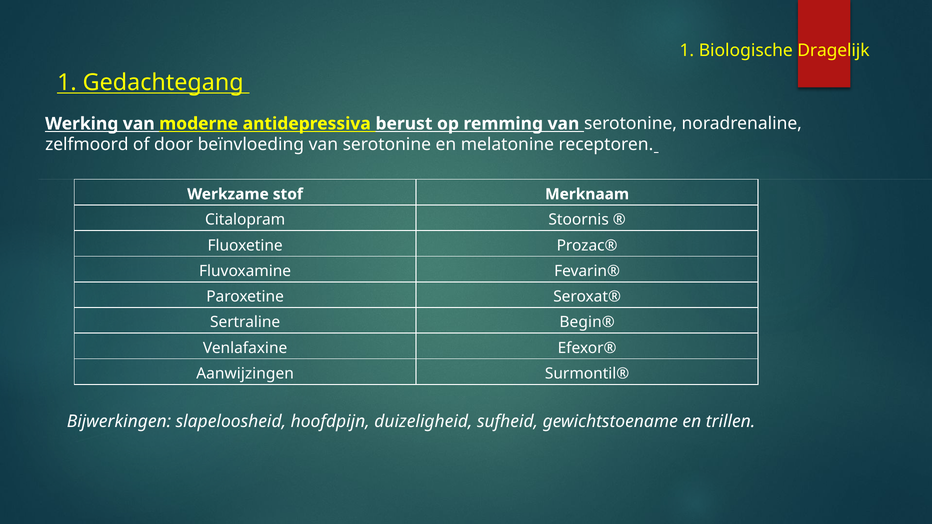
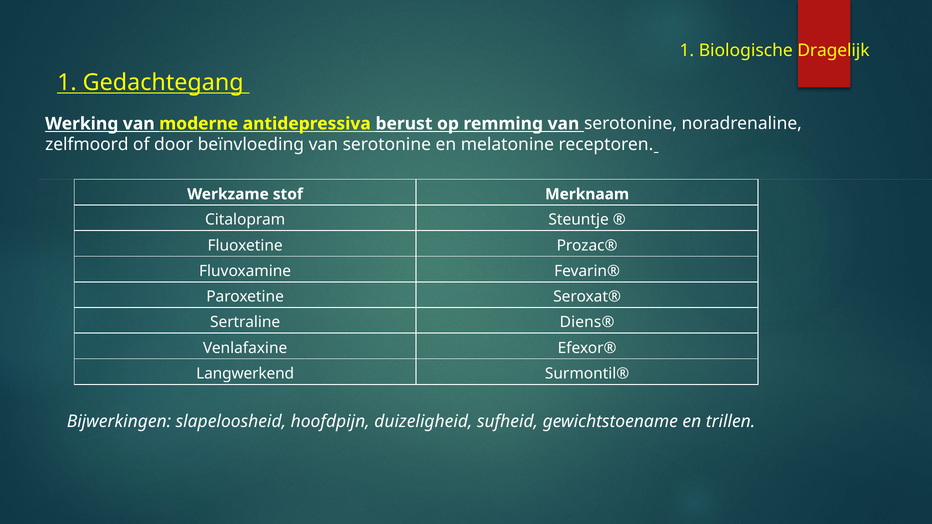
Stoornis: Stoornis -> Steuntje
Begin®: Begin® -> Diens®
Aanwijzingen: Aanwijzingen -> Langwerkend
